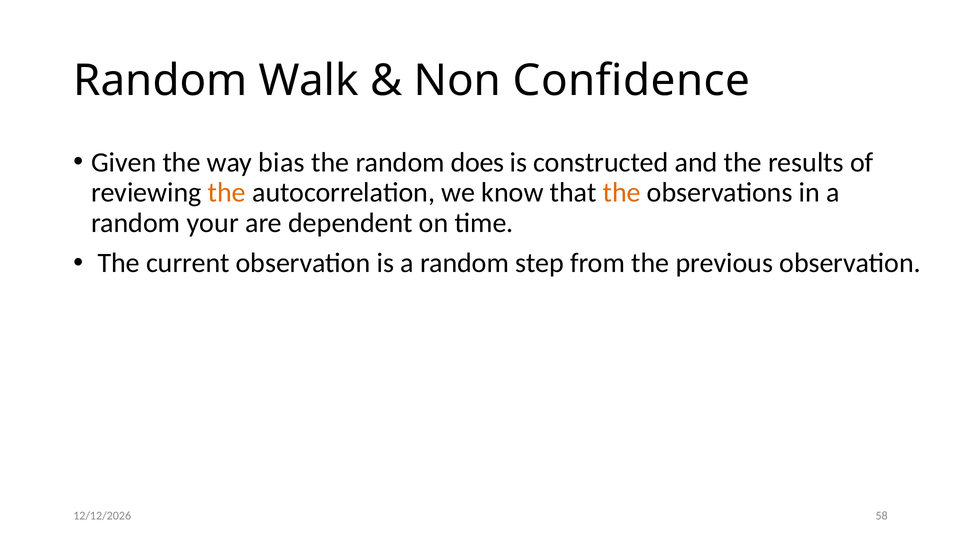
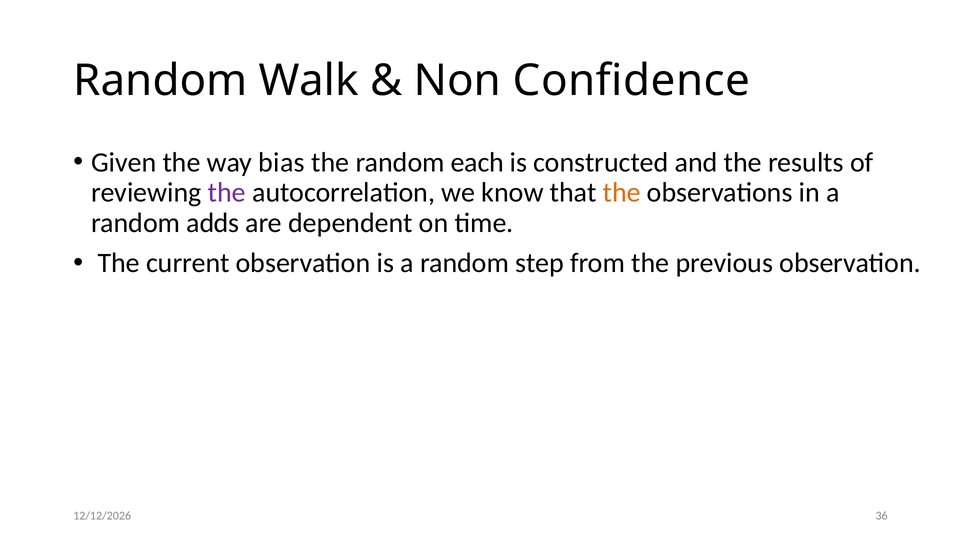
does: does -> each
the at (227, 193) colour: orange -> purple
your: your -> adds
58: 58 -> 36
